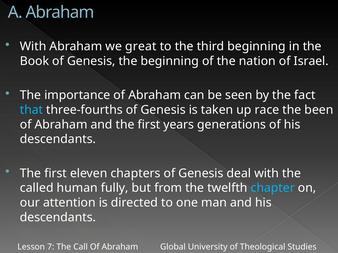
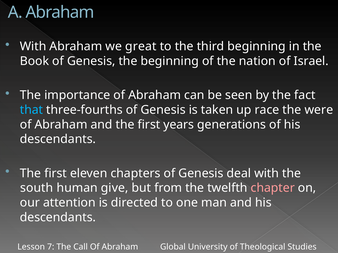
been: been -> were
called: called -> south
fully: fully -> give
chapter colour: light blue -> pink
